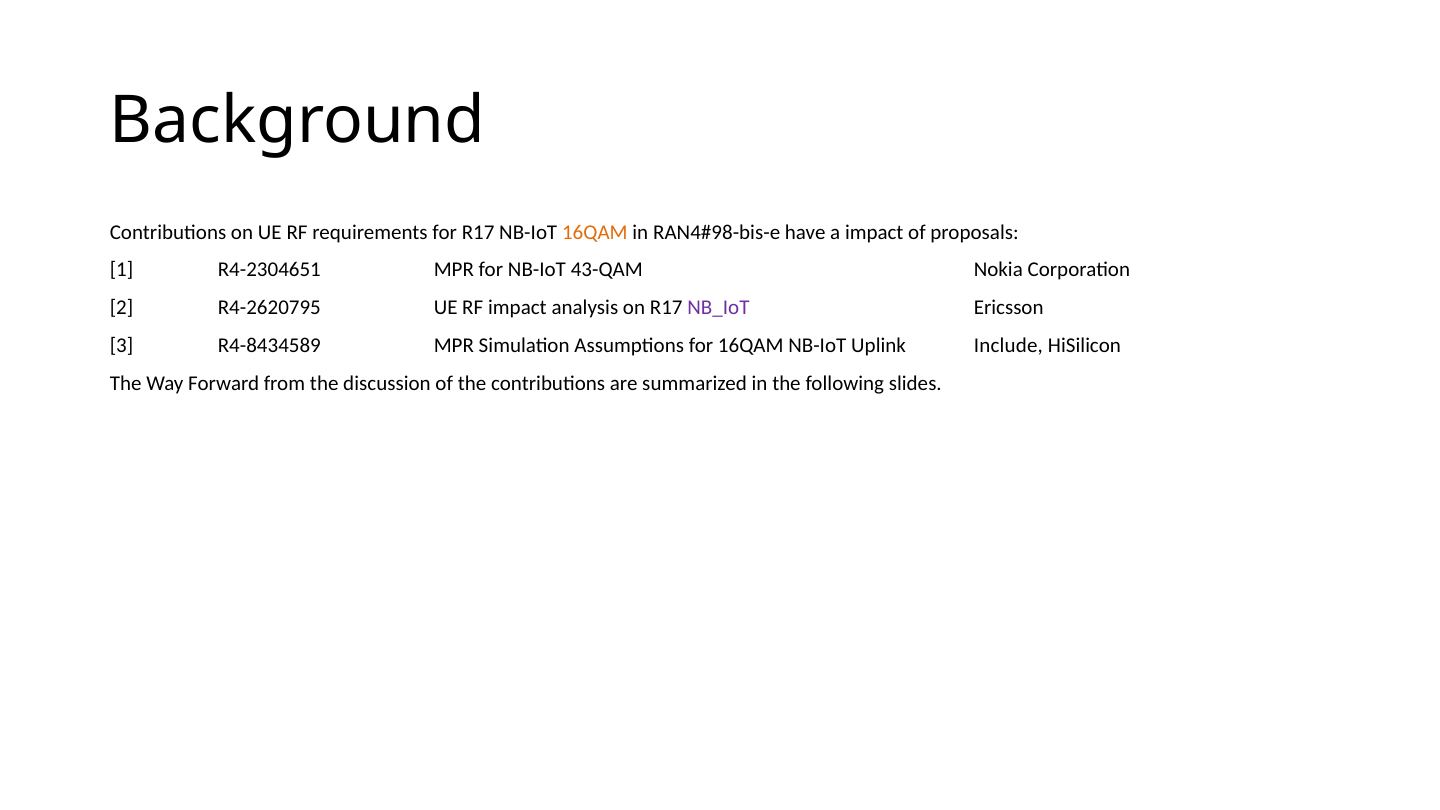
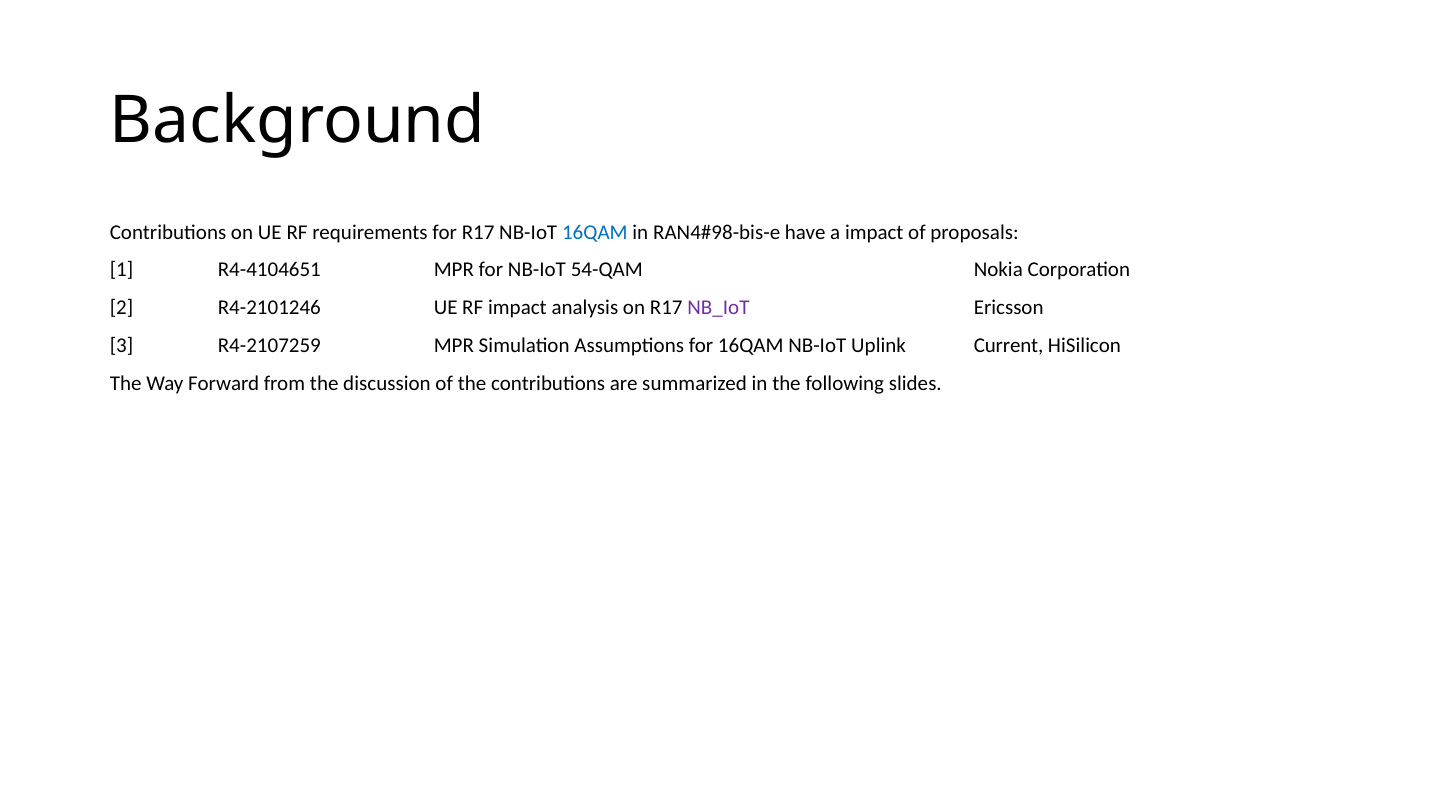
16QAM at (595, 232) colour: orange -> blue
R4-2304651: R4-2304651 -> R4-4104651
43-QAM: 43-QAM -> 54-QAM
R4-2620795: R4-2620795 -> R4-2101246
R4-8434589: R4-8434589 -> R4-2107259
Include: Include -> Current
